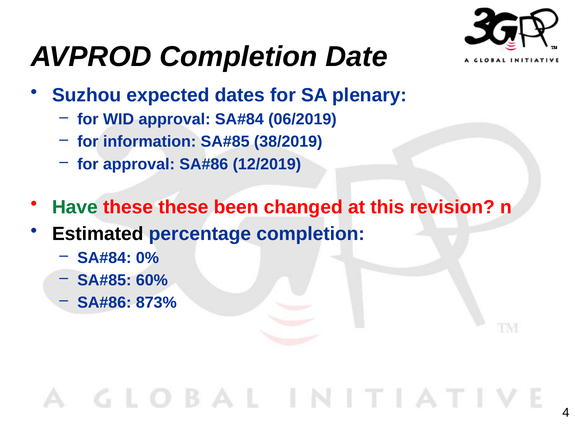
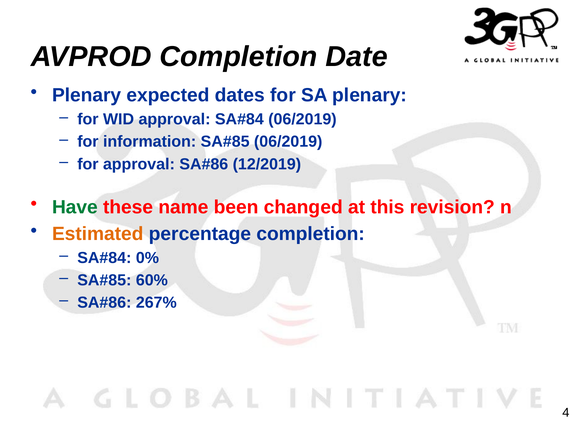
Suzhou at (87, 95): Suzhou -> Plenary
38/2019 at (288, 142): 38/2019 -> 06/2019
these these: these -> name
Estimated colour: black -> orange
873%: 873% -> 267%
